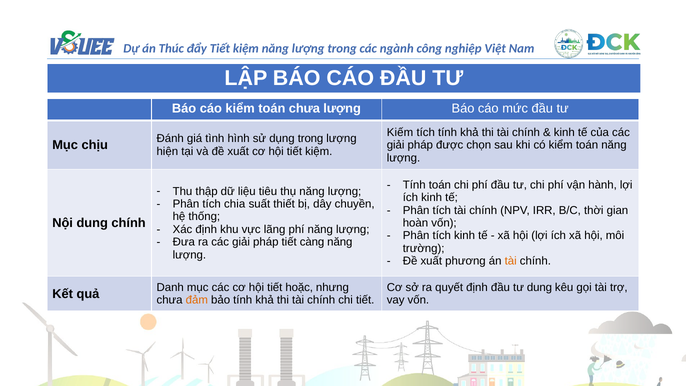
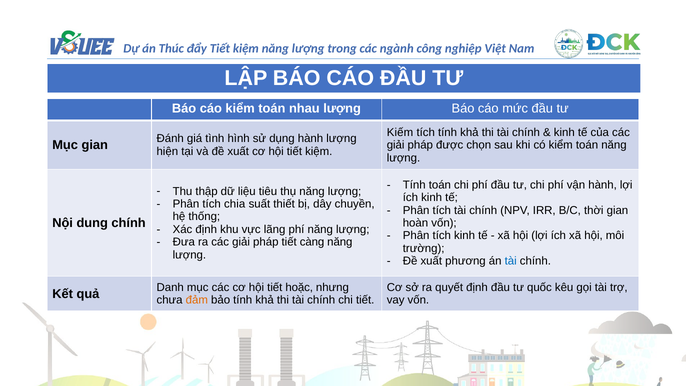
toán chưa: chưa -> nhau
dụng trong: trong -> hành
Mục chịu: chịu -> gian
tài at (511, 261) colour: orange -> blue
tư dung: dung -> quốc
